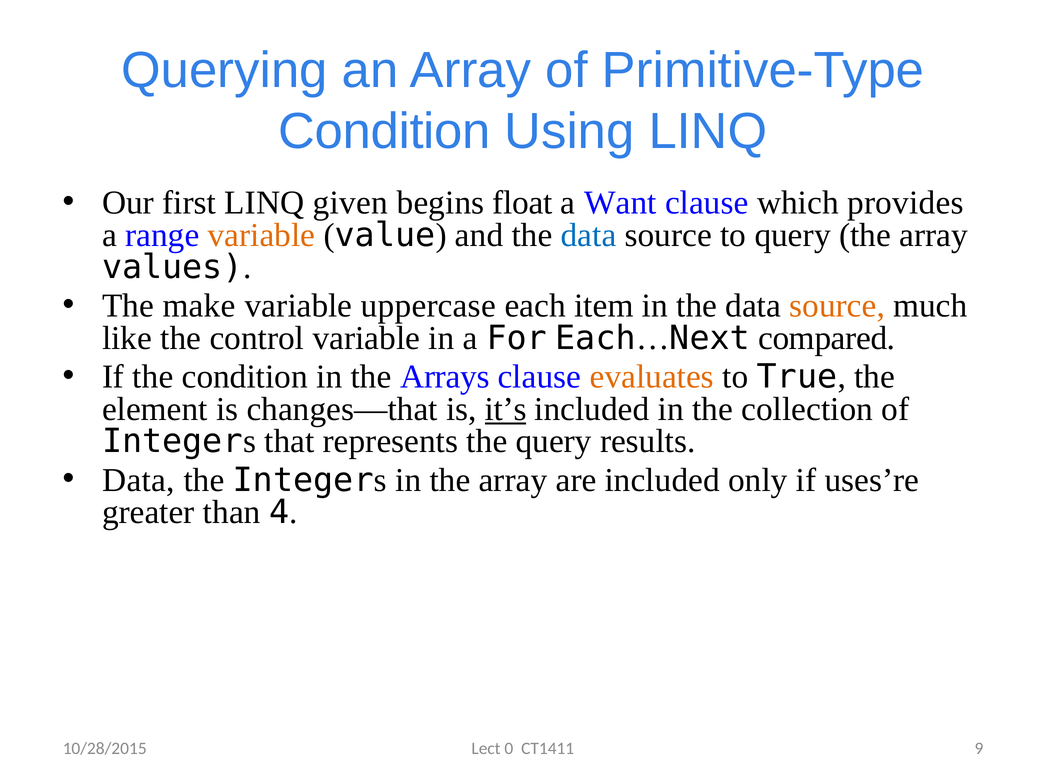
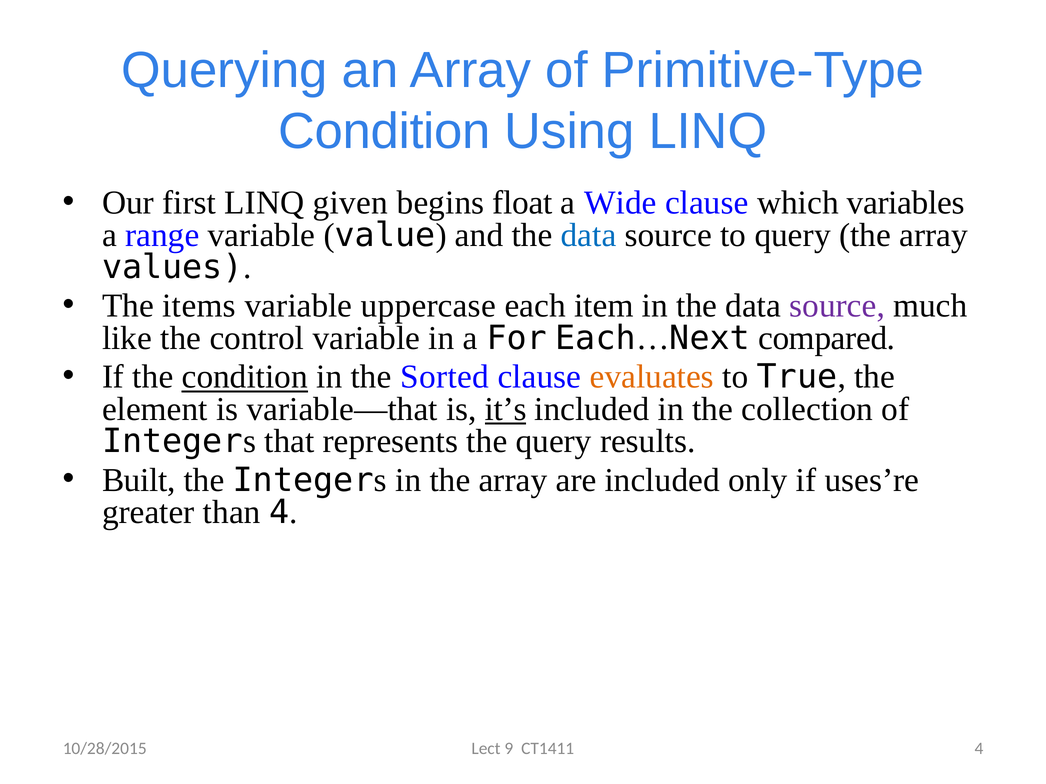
Want: Want -> Wide
provides: provides -> variables
variable at (261, 235) colour: orange -> black
make: make -> items
source at (837, 306) colour: orange -> purple
condition at (245, 377) underline: none -> present
Arrays: Arrays -> Sorted
changes—that: changes—that -> variable—that
Data at (138, 480): Data -> Built
0: 0 -> 9
10/28/2015 9: 9 -> 4
